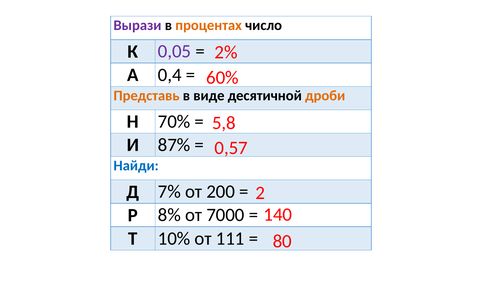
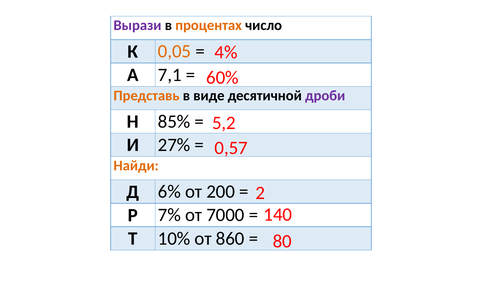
0,05 colour: purple -> orange
2%: 2% -> 4%
0,4: 0,4 -> 7,1
дроби colour: orange -> purple
70%: 70% -> 85%
5,8: 5,8 -> 5,2
87%: 87% -> 27%
Найди colour: blue -> orange
7%: 7% -> 6%
8%: 8% -> 7%
111: 111 -> 860
